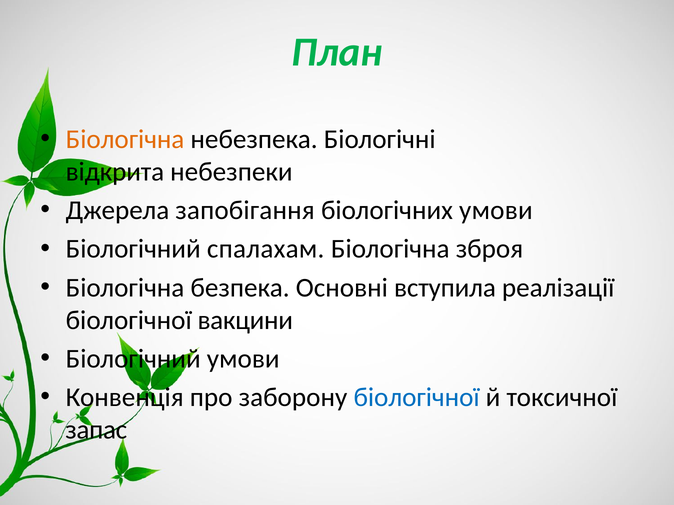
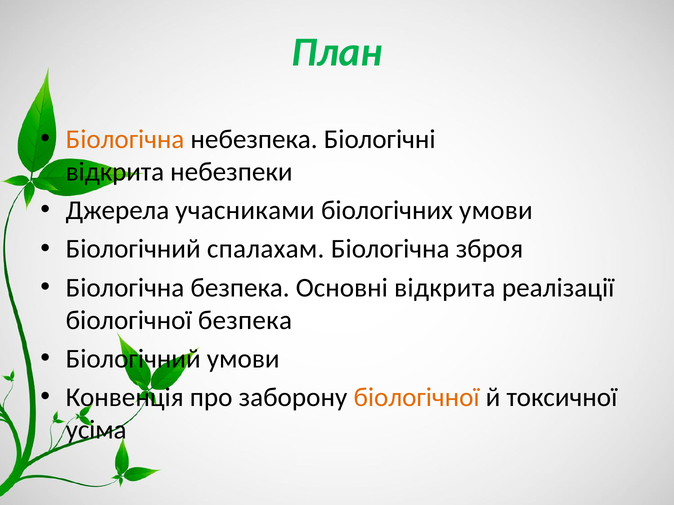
запобігання: запобігання -> учасниками
Основні вступила: вступила -> відкрита
біологічної вакцини: вакцини -> безпека
біологічної at (417, 398) colour: blue -> orange
запас: запас -> усіма
